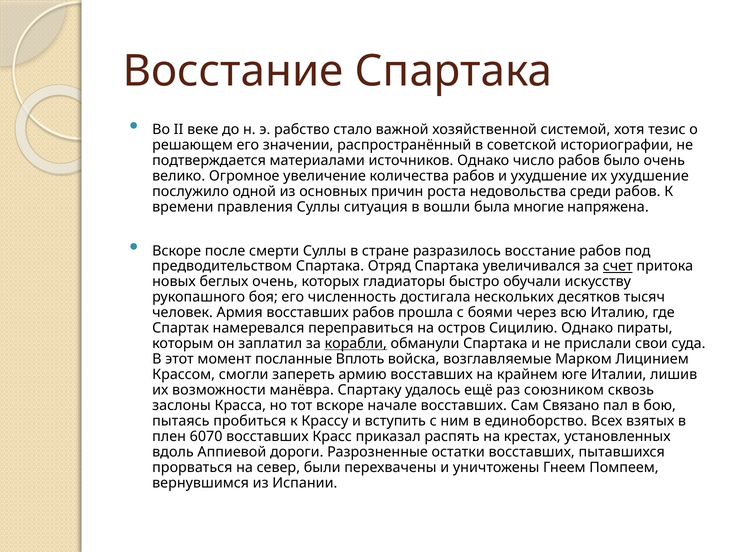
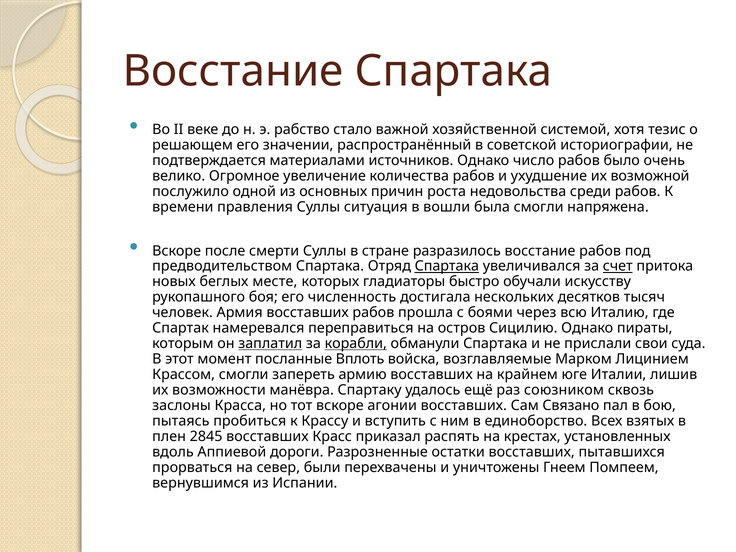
их ухудшение: ухудшение -> возможной
была многие: многие -> смогли
Спартака at (447, 266) underline: none -> present
беглых очень: очень -> месте
заплатил underline: none -> present
начале: начале -> агонии
6070: 6070 -> 2845
